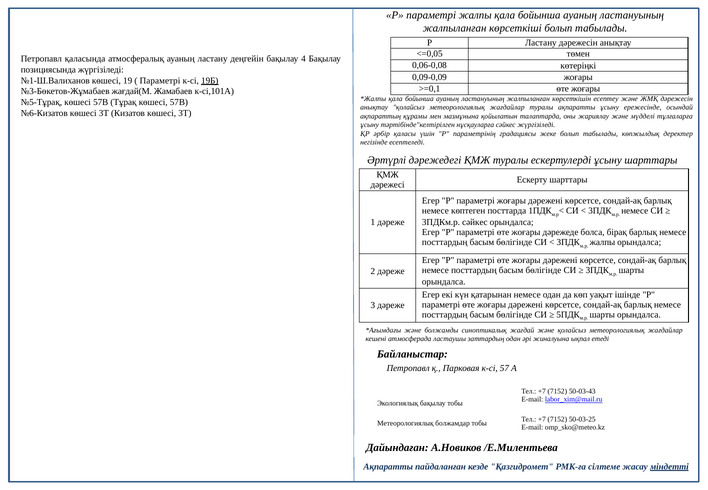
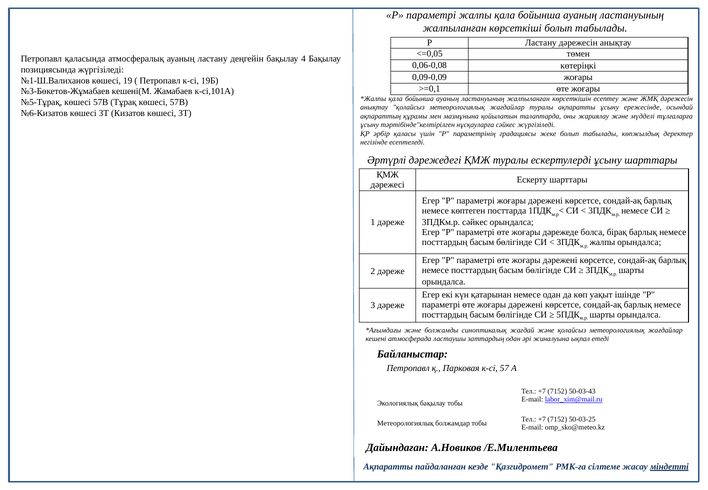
Параметрі at (160, 81): Параметрі -> Петропавл
19Б underline: present -> none
жағдай(М: жағдай(М -> кешені(М
